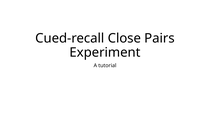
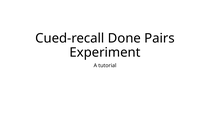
Close: Close -> Done
